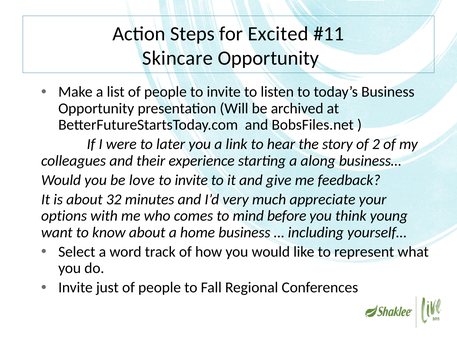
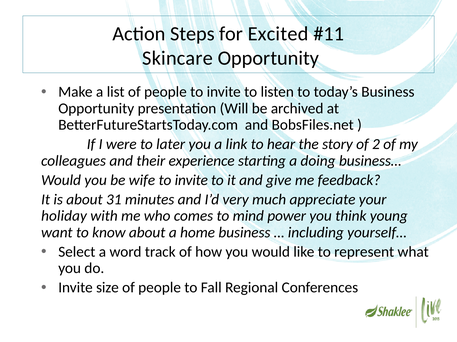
along: along -> doing
love: love -> wife
32: 32 -> 31
options: options -> holiday
before: before -> power
just: just -> size
